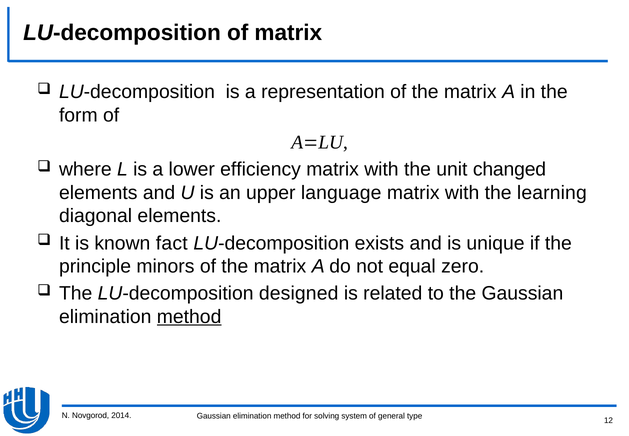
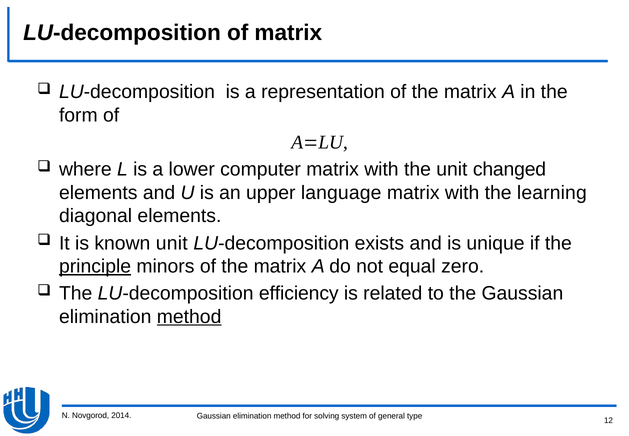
efficiency: efficiency -> computer
known fact: fact -> unit
principle underline: none -> present
designed: designed -> efficiency
